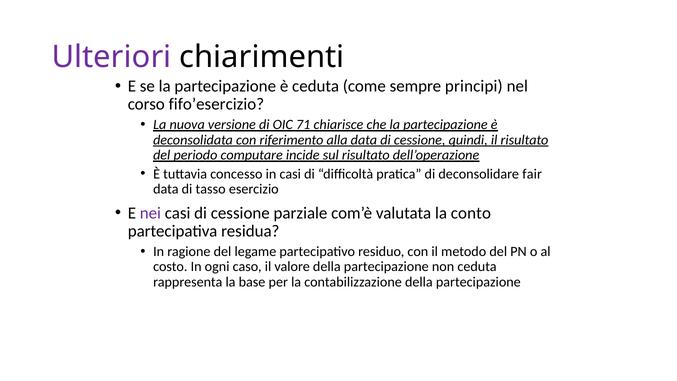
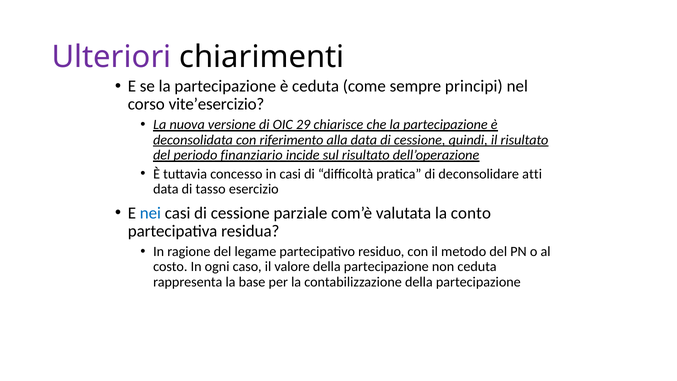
fifo’esercizio: fifo’esercizio -> vite’esercizio
71: 71 -> 29
computare: computare -> finanziario
fair: fair -> atti
nei colour: purple -> blue
